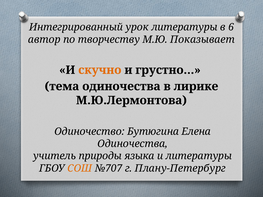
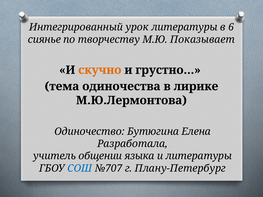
автор: автор -> сиянье
Одиночества at (133, 144): Одиночества -> Разработала
природы: природы -> общении
СОШ colour: orange -> blue
